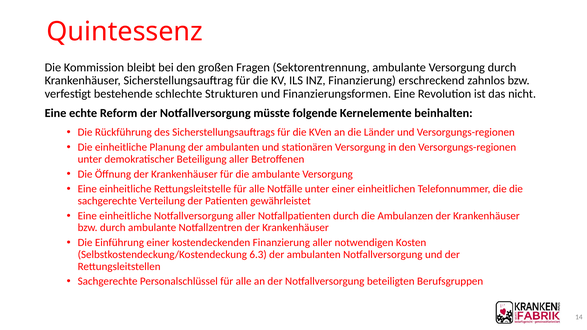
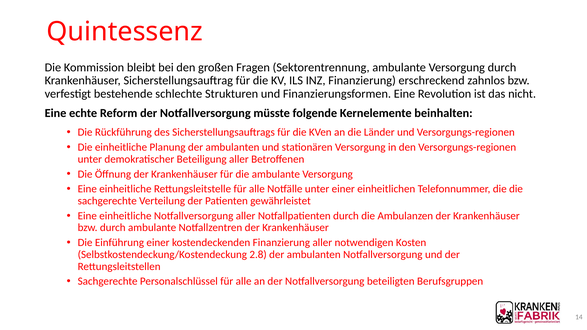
6.3: 6.3 -> 2.8
